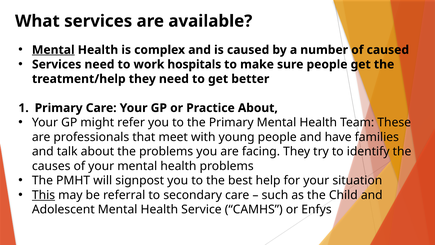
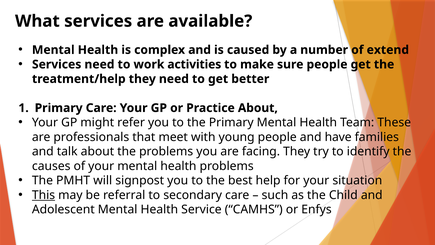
Mental at (53, 50) underline: present -> none
of caused: caused -> extend
hospitals: hospitals -> activities
